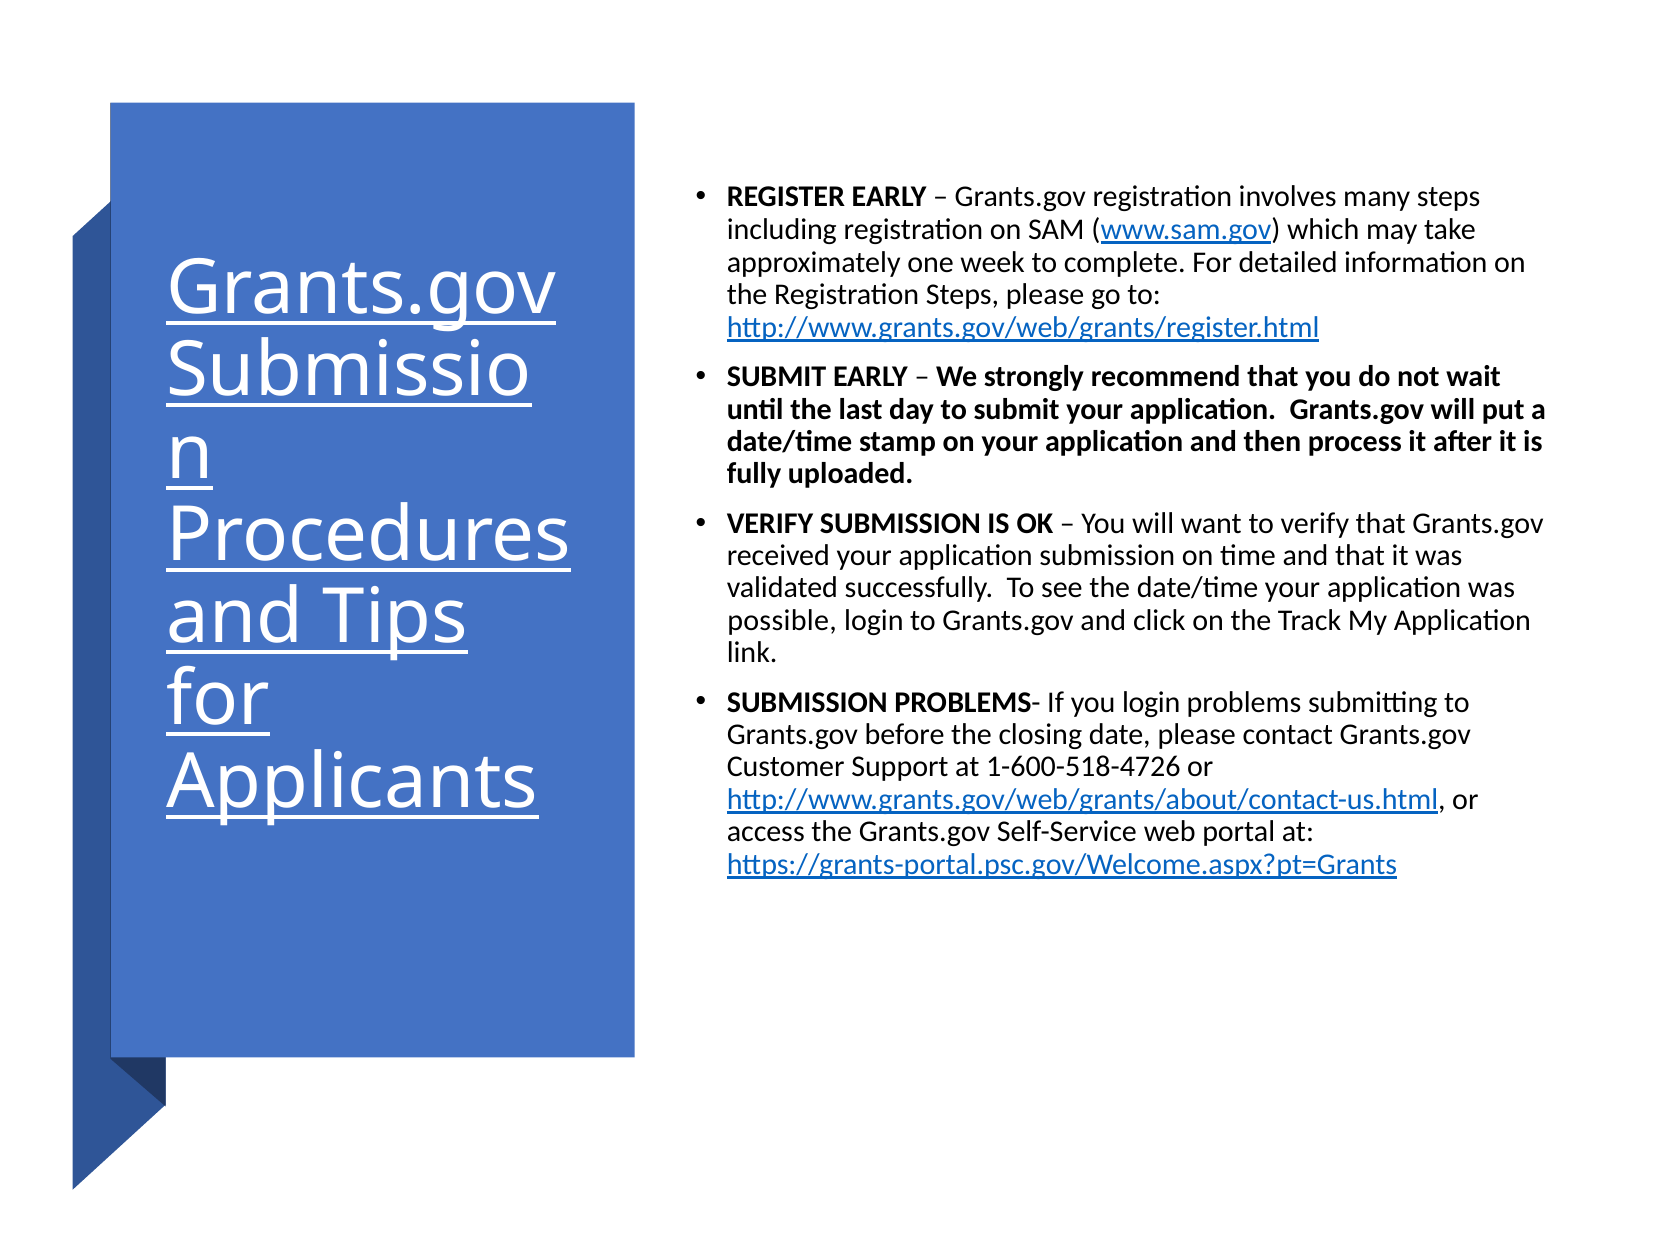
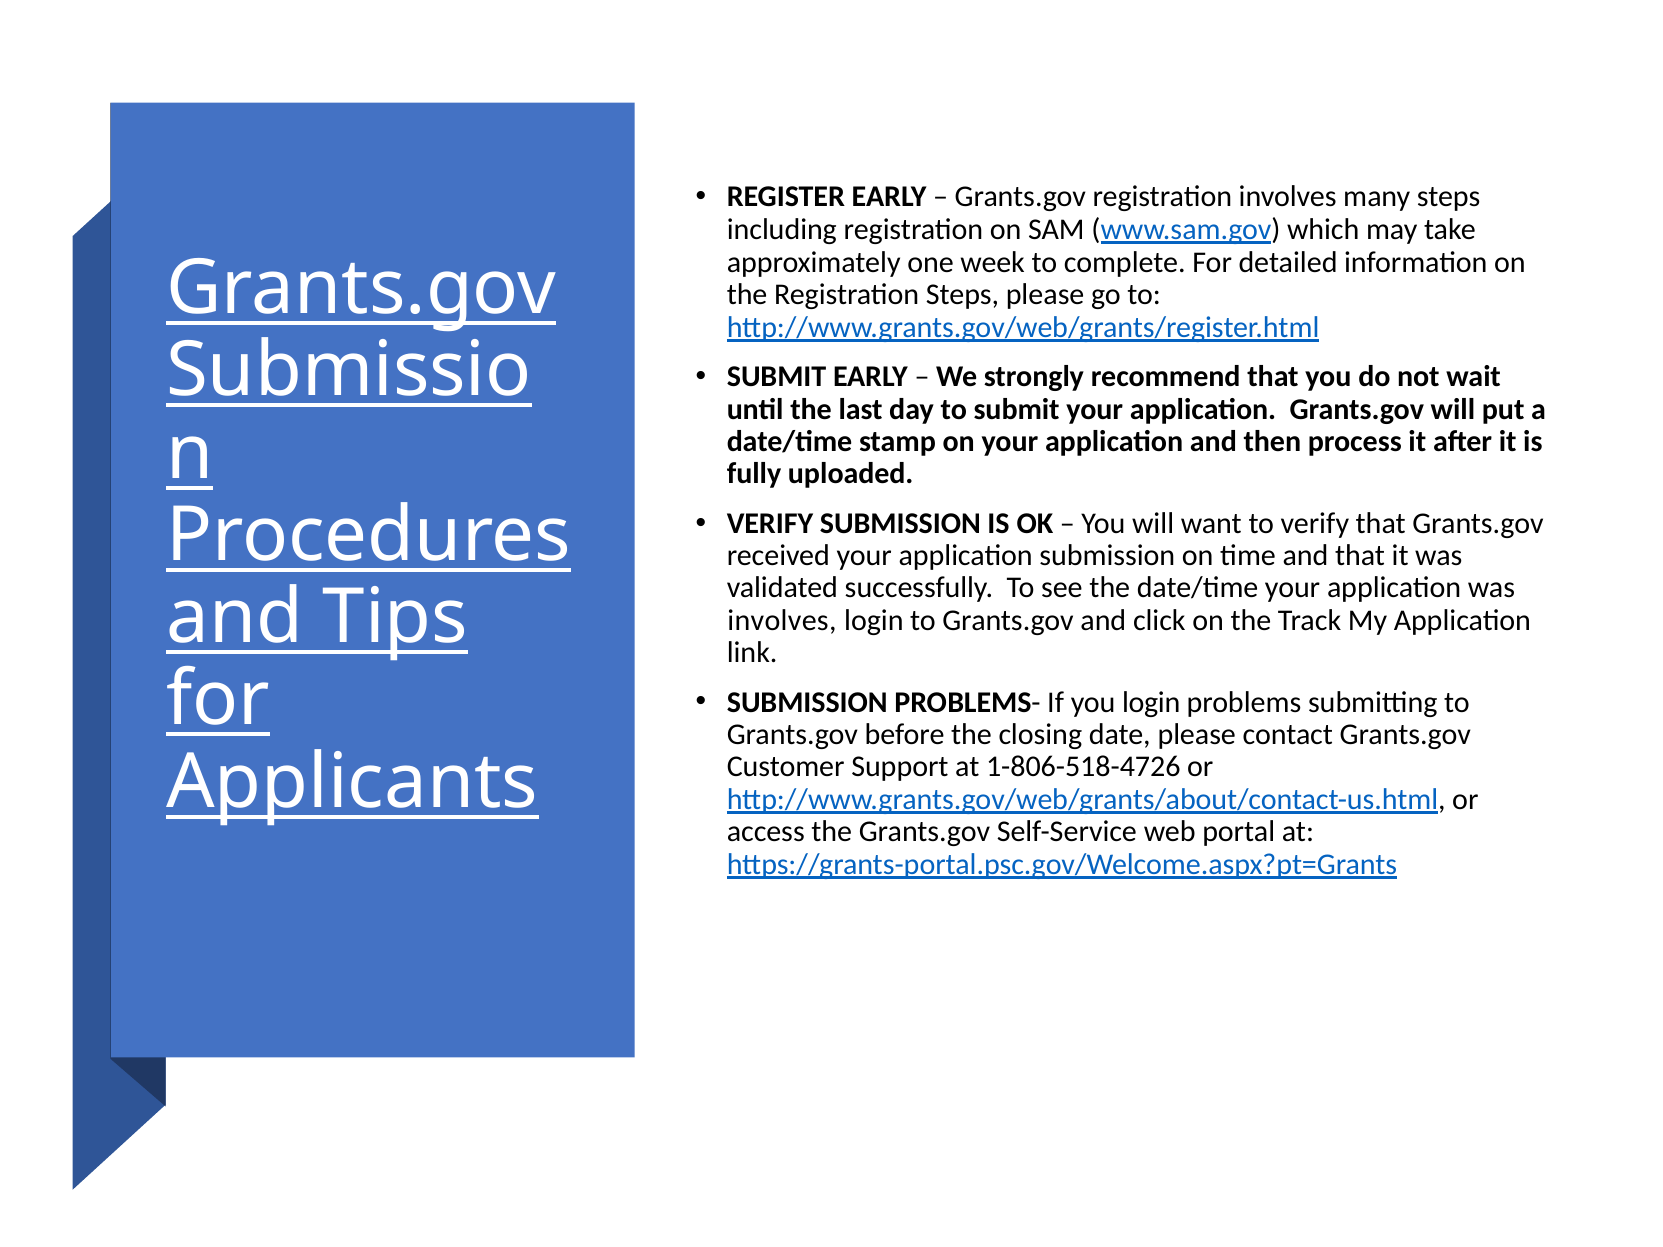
possible at (782, 620): possible -> involves
1-600-518-4726: 1-600-518-4726 -> 1-806-518-4726
